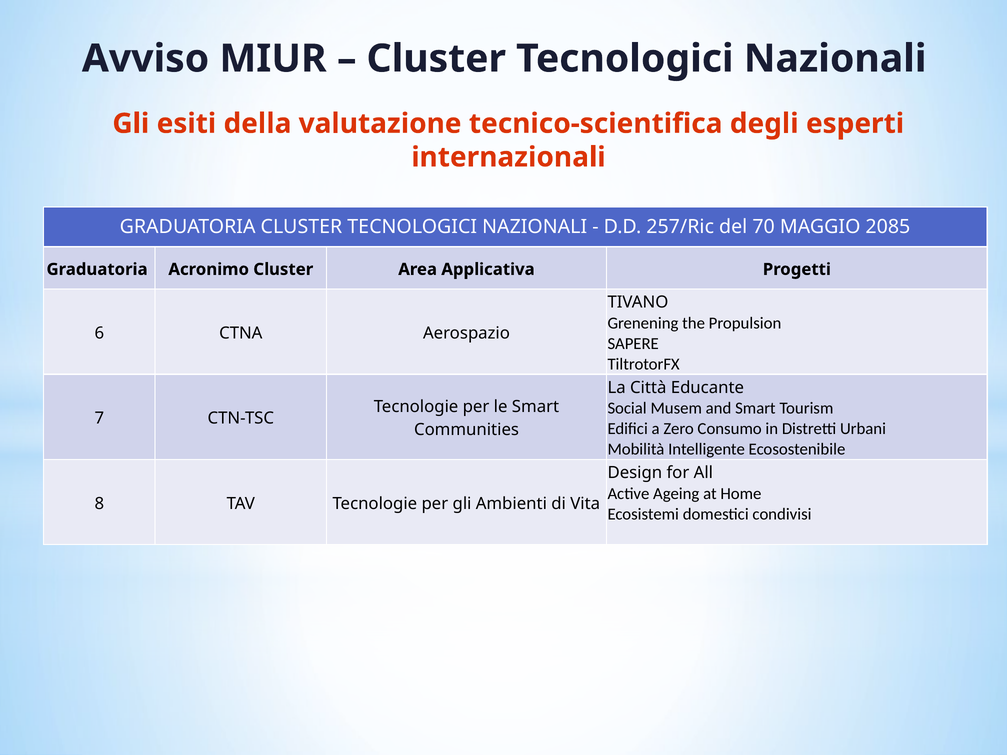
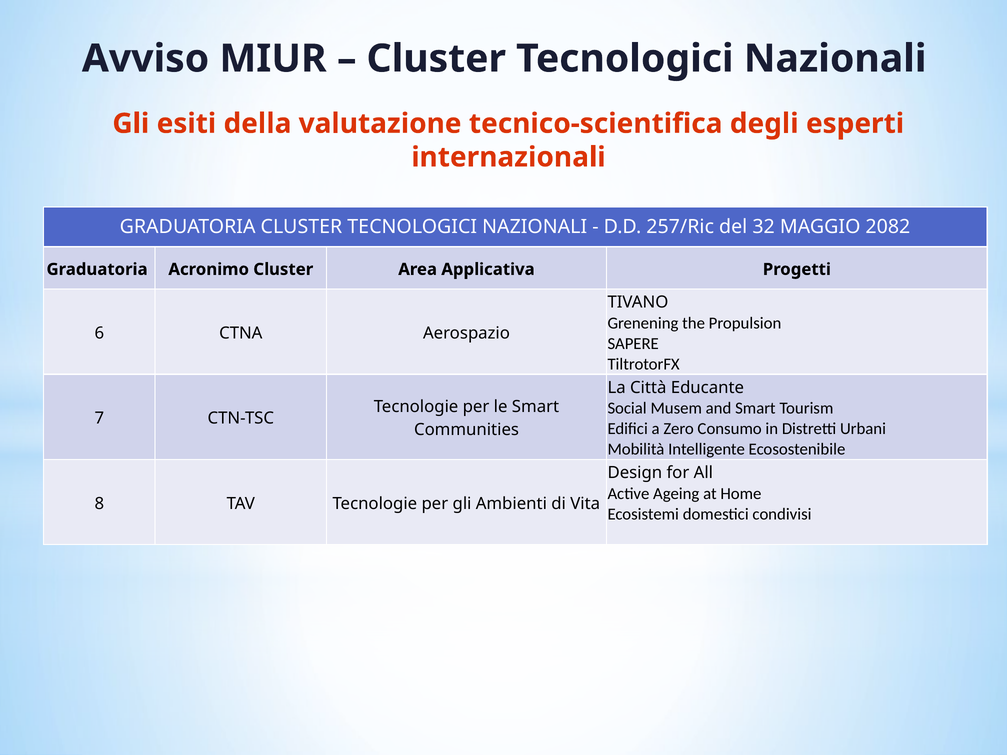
70: 70 -> 32
2085: 2085 -> 2082
